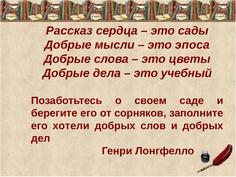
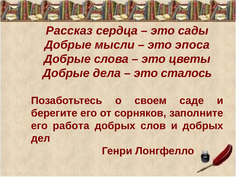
учебный: учебный -> сталось
хотели: хотели -> работа
